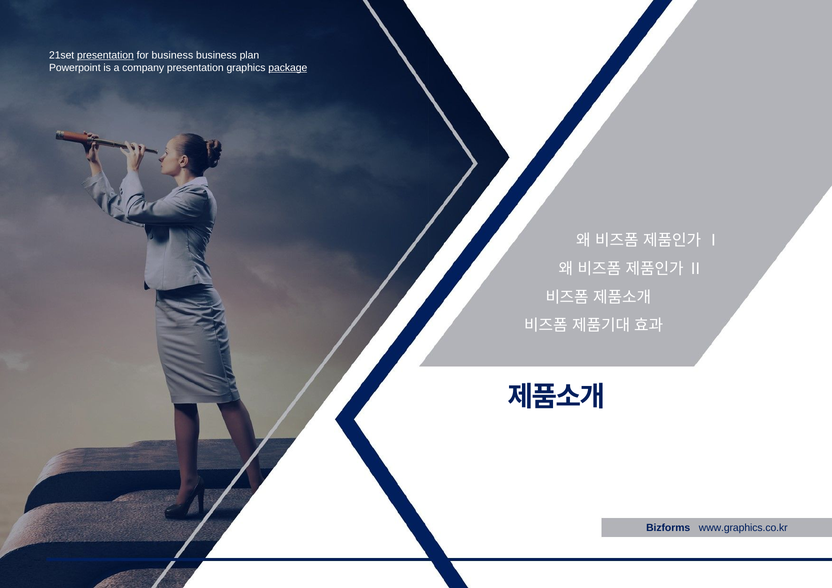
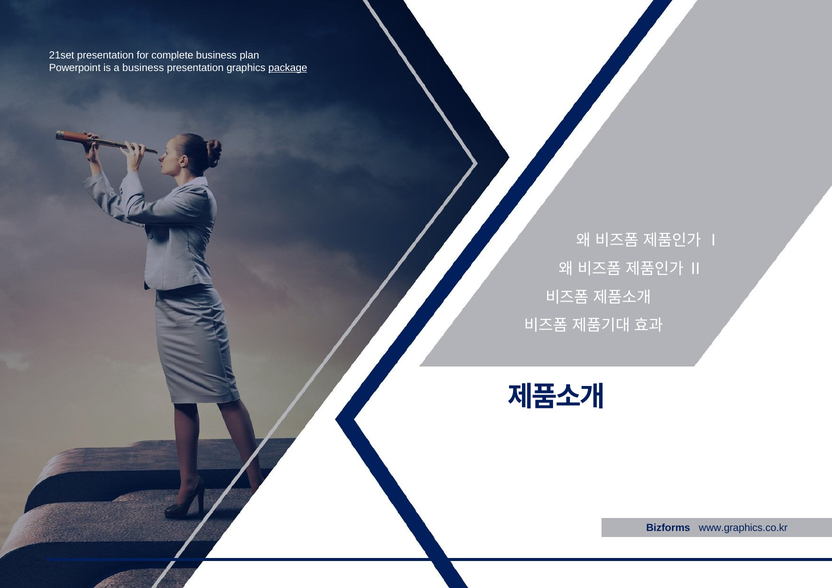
presentation at (105, 55) underline: present -> none
for business: business -> complete
a company: company -> business
